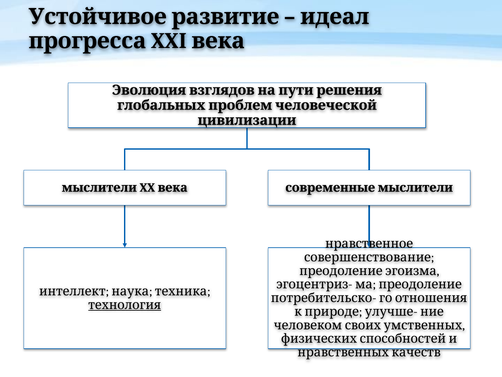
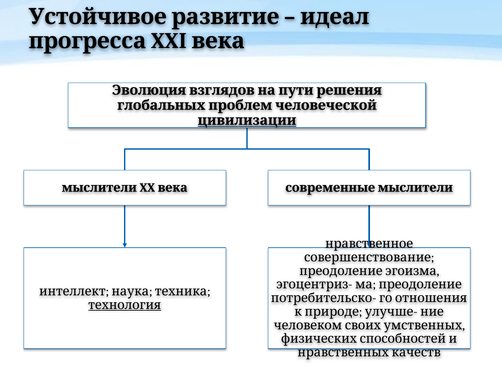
цивилизации underline: none -> present
